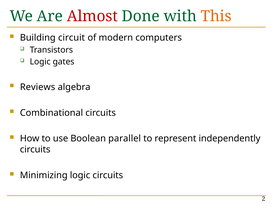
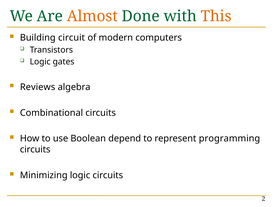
Almost colour: red -> orange
parallel: parallel -> depend
independently: independently -> programming
